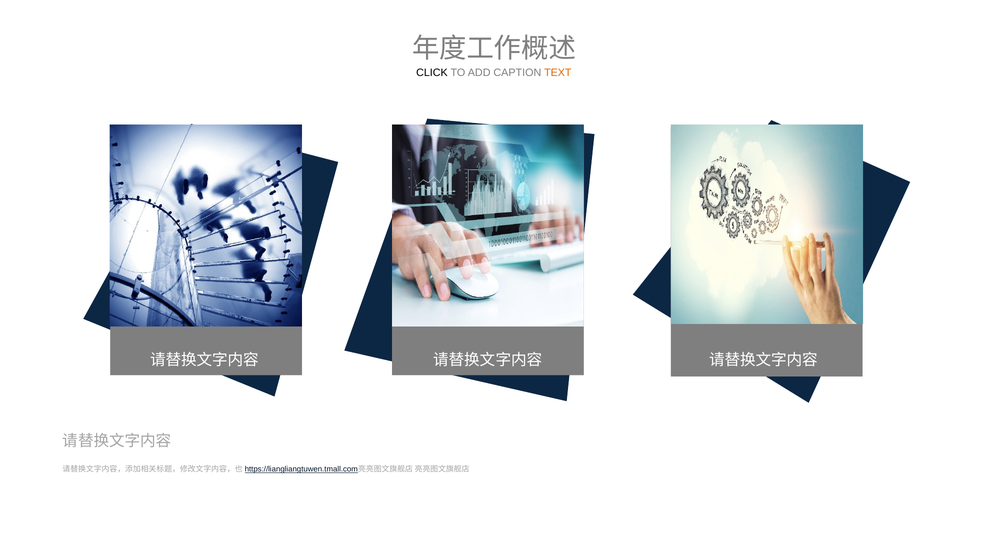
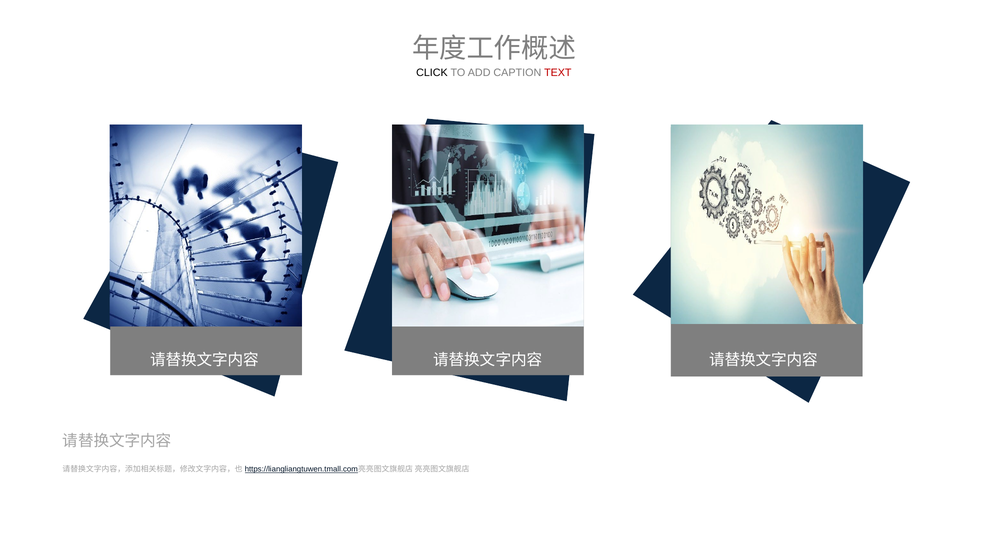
TEXT colour: orange -> red
